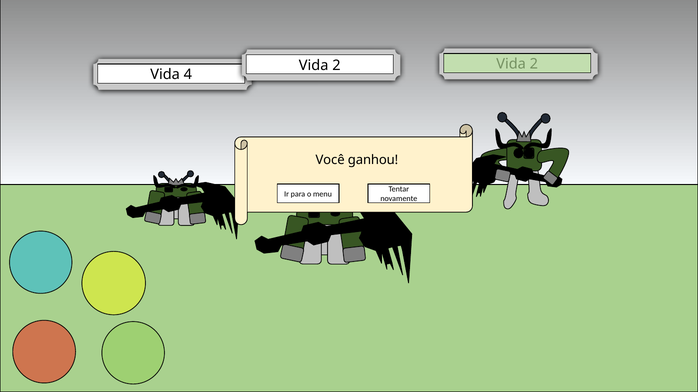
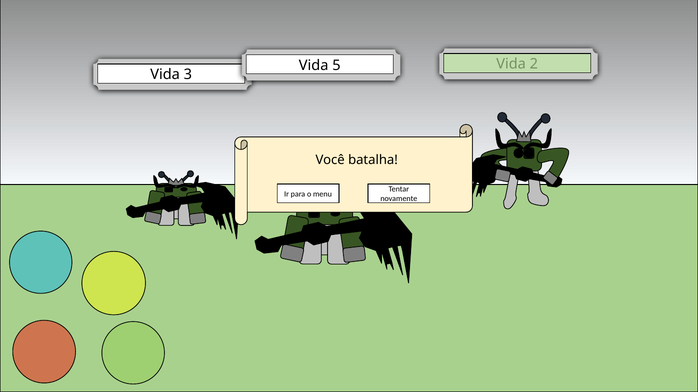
2 at (336, 65): 2 -> 5
4: 4 -> 3
ganhou: ganhou -> batalha
